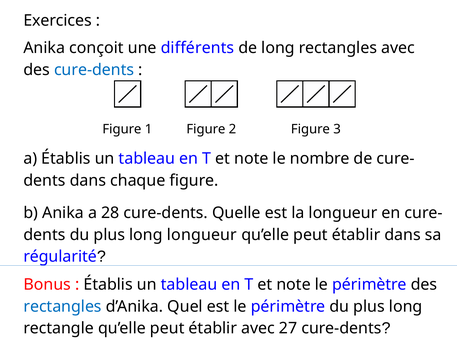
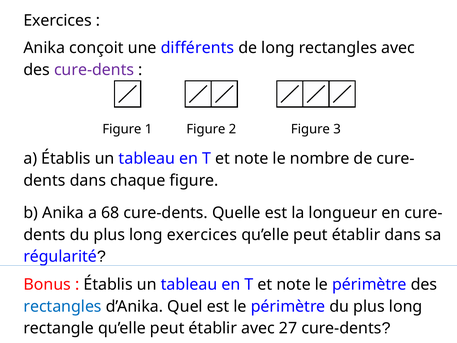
cure-dents at (94, 70) colour: blue -> purple
28: 28 -> 68
long longueur: longueur -> exercices
